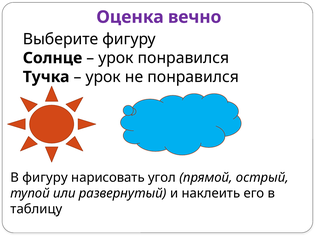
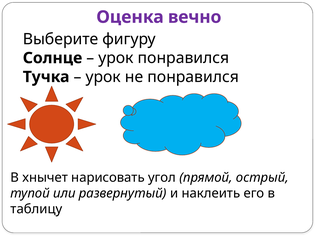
В фигуру: фигуру -> хнычет
